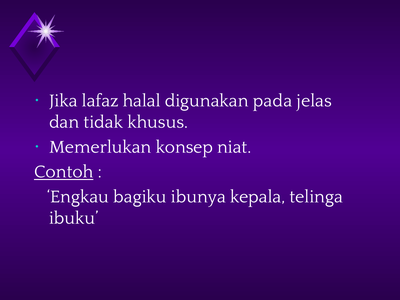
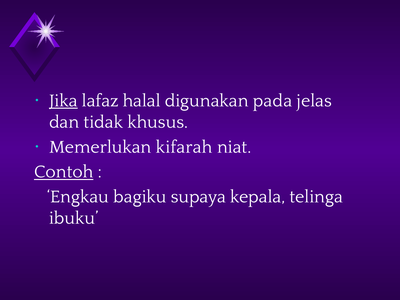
Jika underline: none -> present
konsep: konsep -> kifarah
ibunya: ibunya -> supaya
